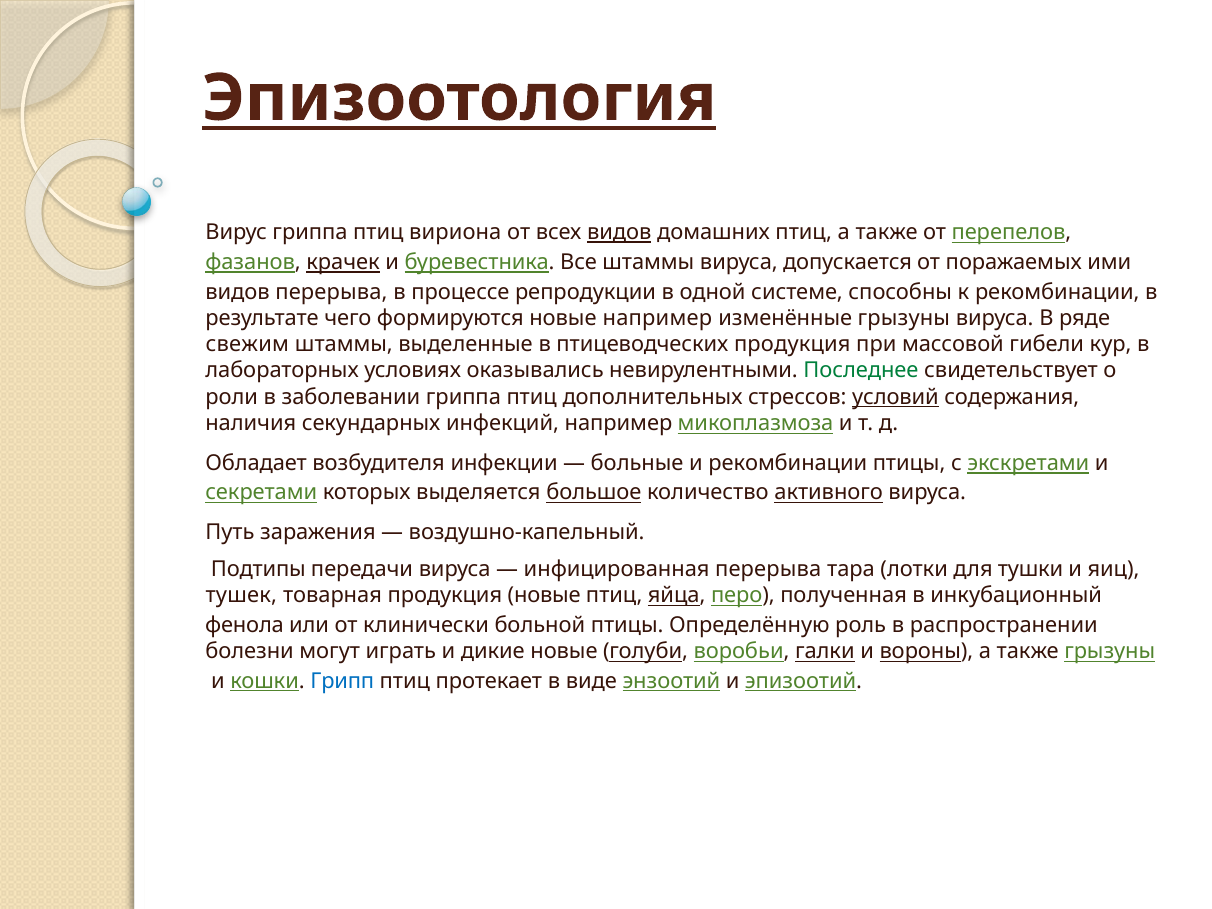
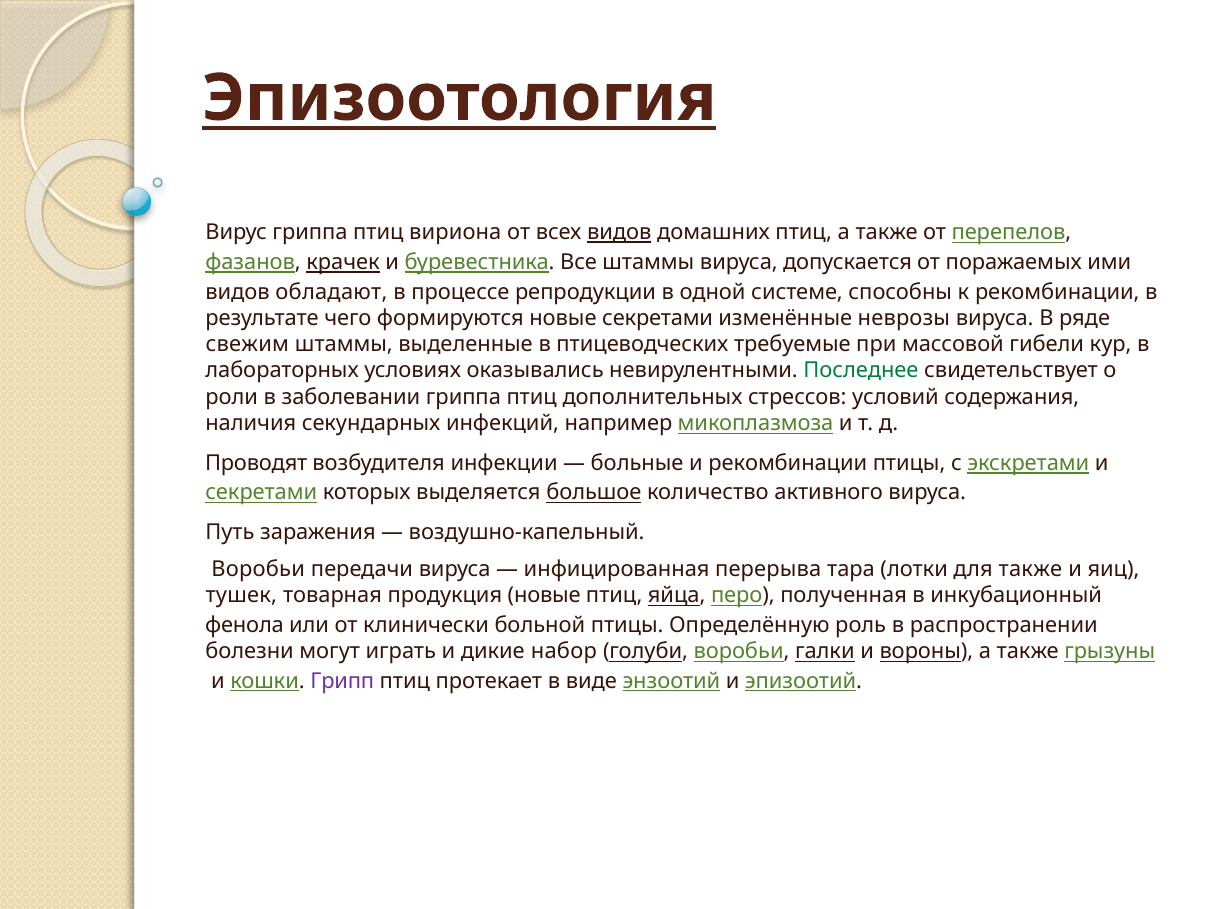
видов перерыва: перерыва -> обладают
новые например: например -> секретами
изменённые грызуны: грызуны -> неврозы
птицеводческих продукция: продукция -> требуемые
условий underline: present -> none
Обладает: Обладает -> Проводят
активного underline: present -> none
Подтипы at (258, 569): Подтипы -> Воробьи
для тушки: тушки -> также
дикие новые: новые -> набор
Грипп colour: blue -> purple
